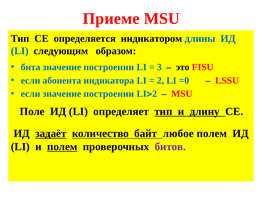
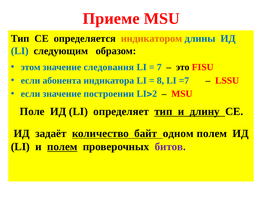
индикатором colour: black -> orange
бита: бита -> этом
построении at (109, 67): построении -> следования
3: 3 -> 7
2 at (160, 80): 2 -> 8
=0: =0 -> =7
задаёт underline: present -> none
любое: любое -> одном
